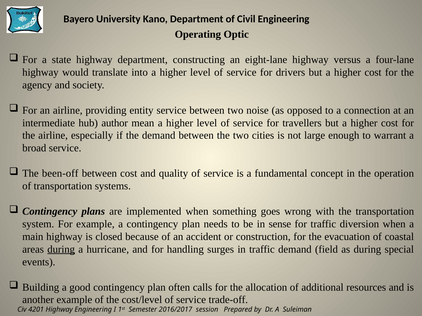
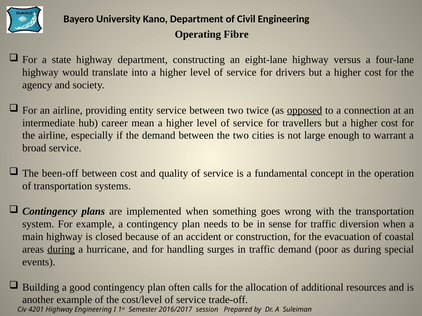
Optic: Optic -> Fibre
noise: noise -> twice
opposed underline: none -> present
author: author -> career
field: field -> poor
